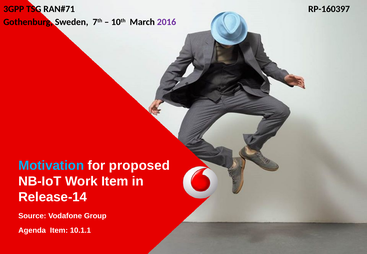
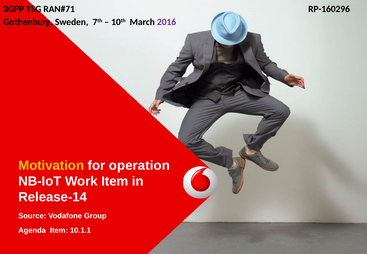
RP-160397: RP-160397 -> RP-160296
Motivation colour: light blue -> yellow
proposed: proposed -> operation
